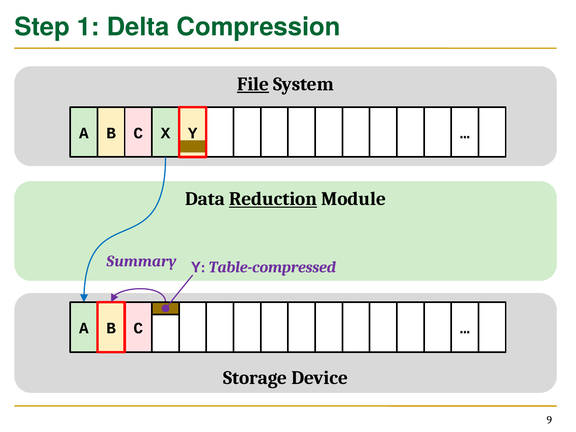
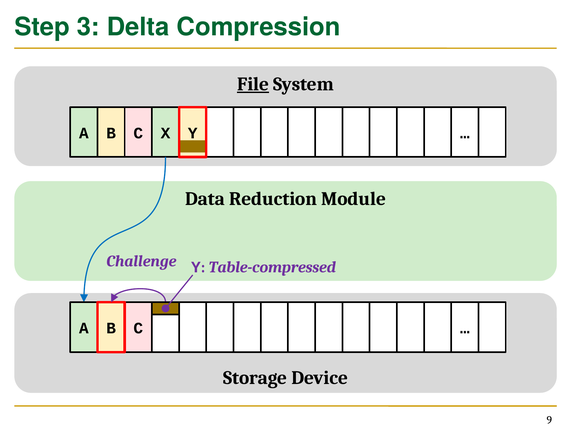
1: 1 -> 3
Reduction underline: present -> none
Summary: Summary -> Challenge
